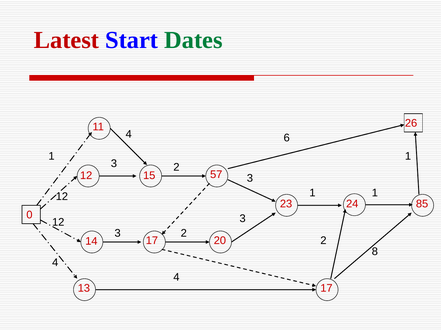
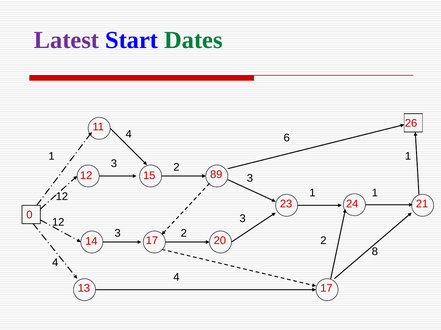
Latest colour: red -> purple
57: 57 -> 89
85: 85 -> 21
